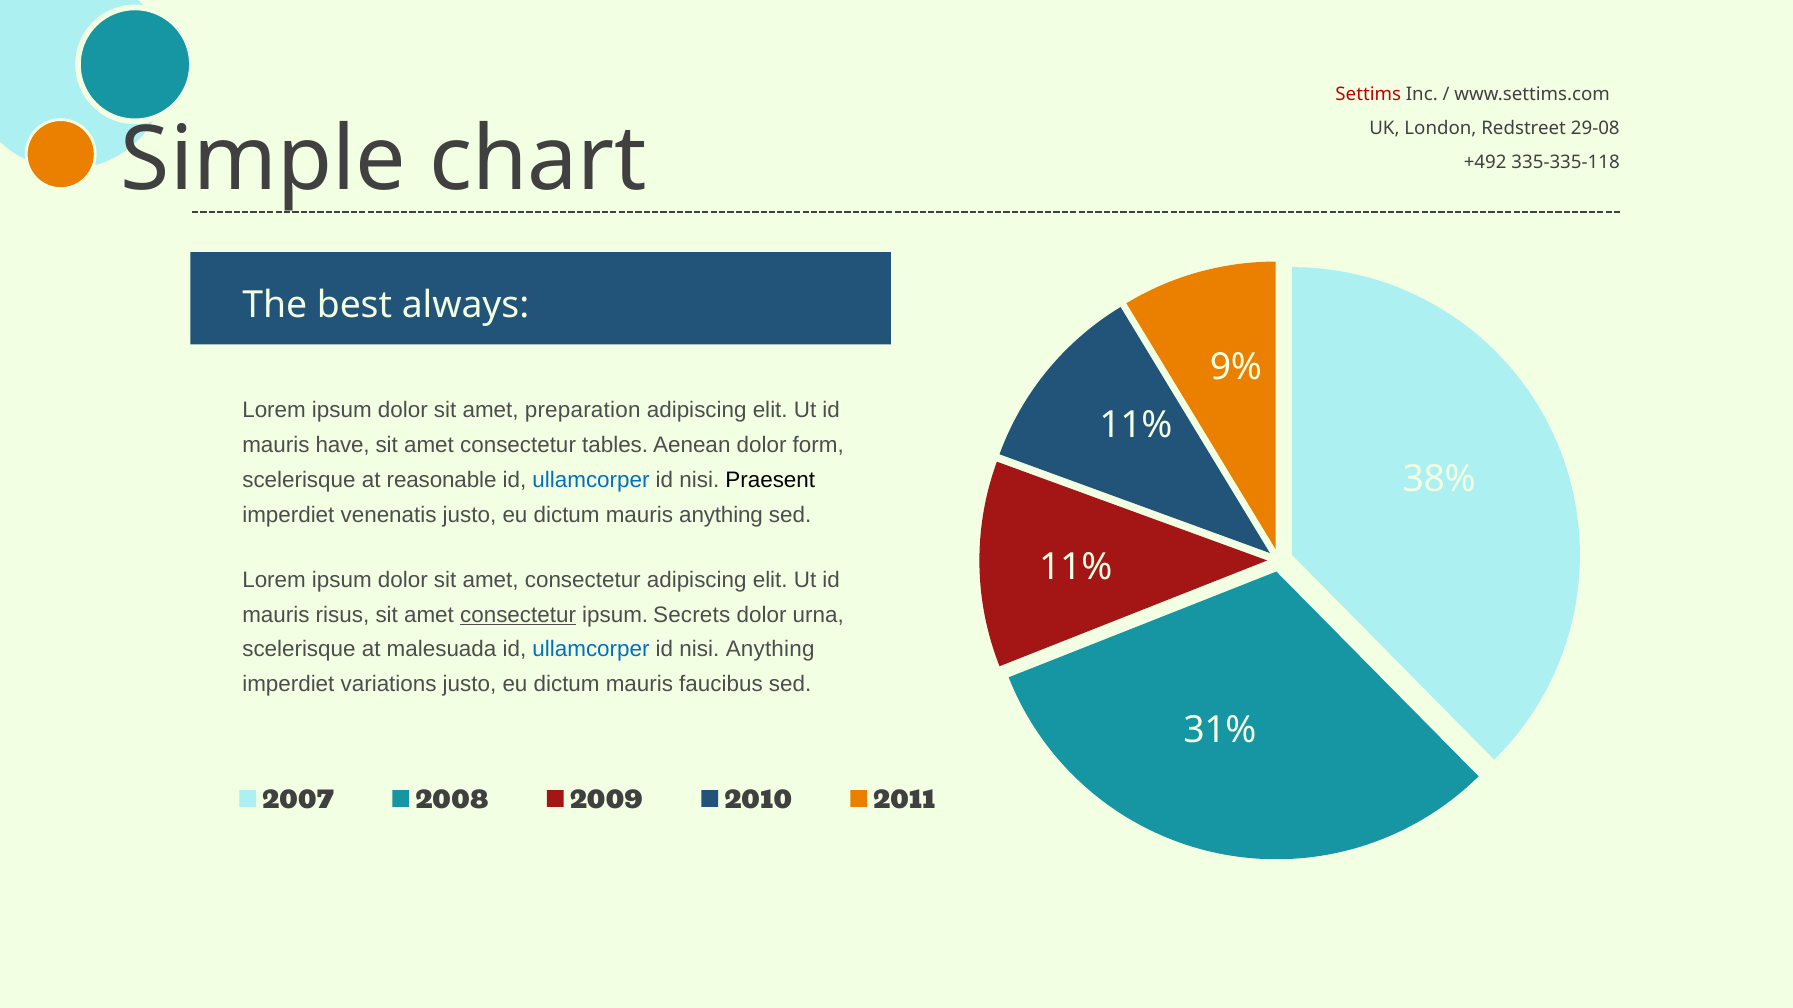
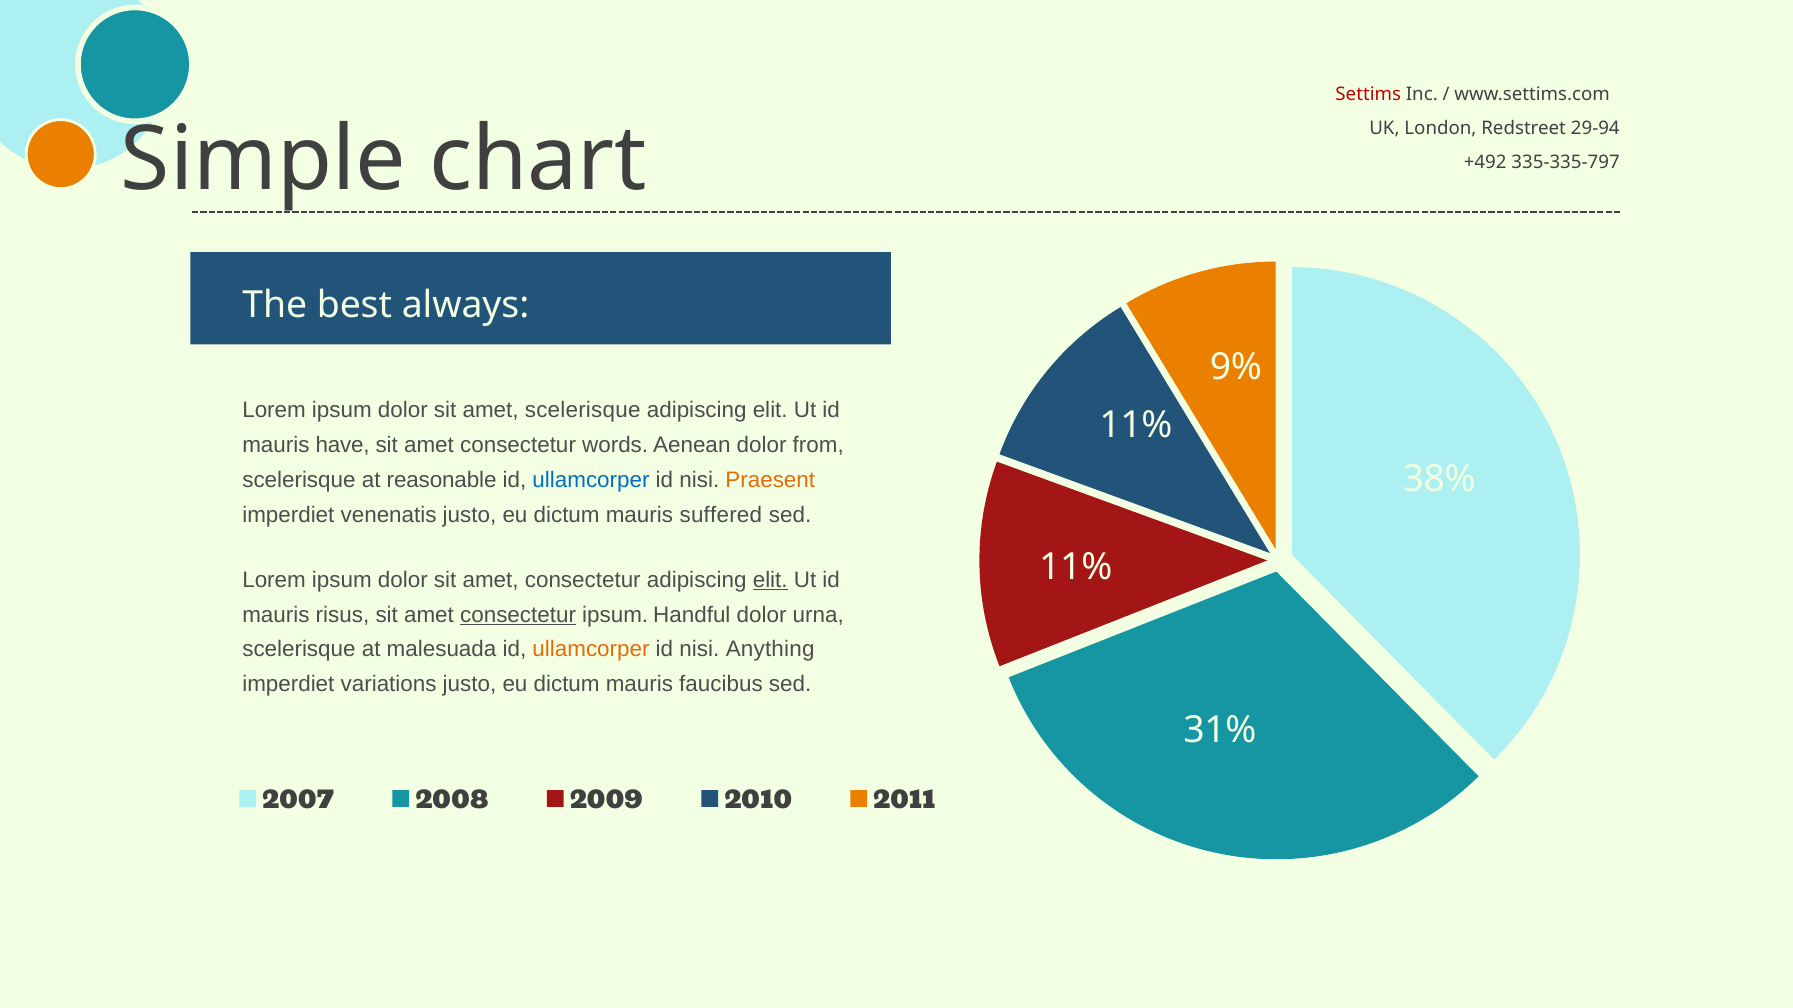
29-08: 29-08 -> 29-94
335-335-118: 335-335-118 -> 335-335-797
amet preparation: preparation -> scelerisque
tables: tables -> words
form: form -> from
Praesent colour: black -> orange
mauris anything: anything -> suffered
elit at (770, 580) underline: none -> present
Secrets: Secrets -> Handful
ullamcorper at (591, 650) colour: blue -> orange
